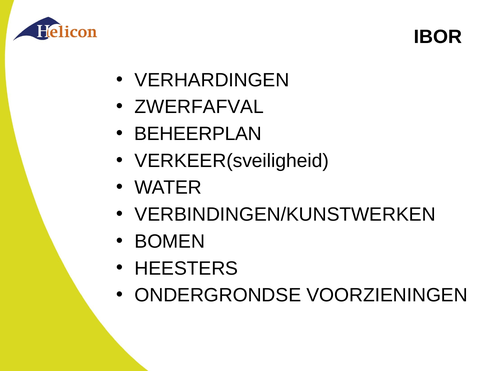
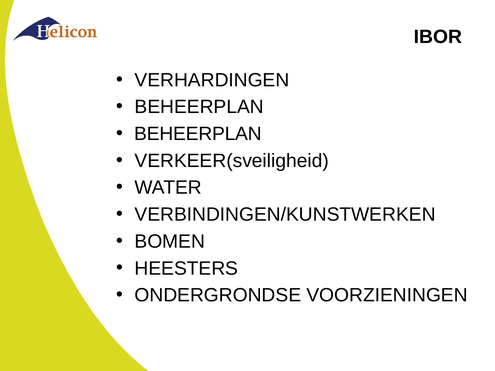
ZWERFAFVAL at (199, 107): ZWERFAFVAL -> BEHEERPLAN
